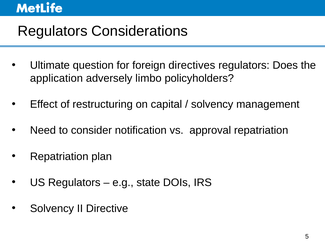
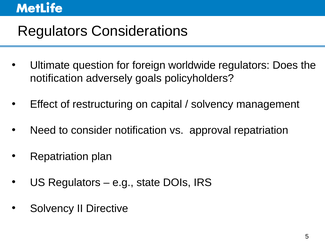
directives: directives -> worldwide
application at (56, 78): application -> notification
limbo: limbo -> goals
